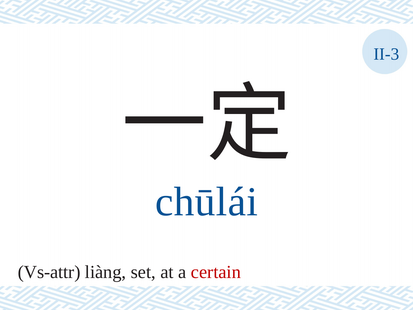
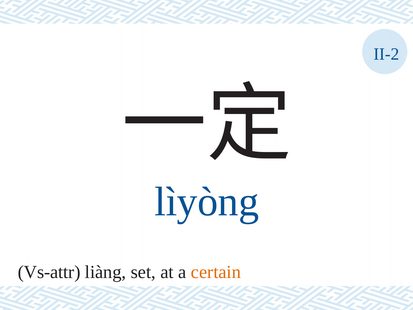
II-3: II-3 -> II-2
chūlái: chūlái -> lìyòng
certain colour: red -> orange
